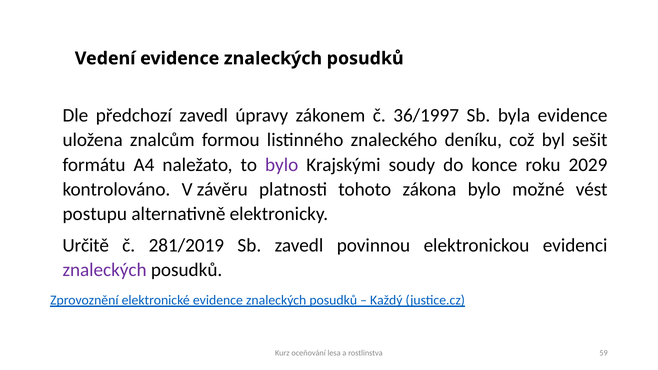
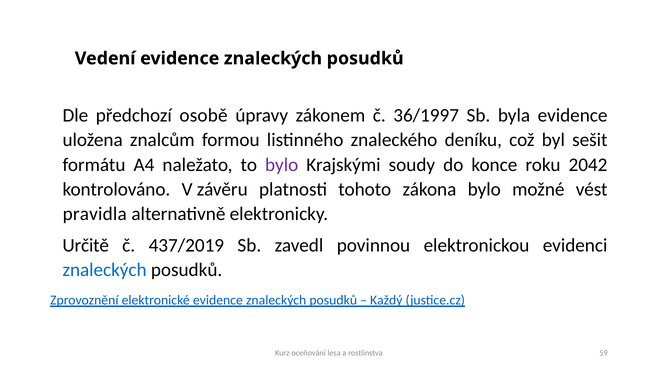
předchozí zavedl: zavedl -> osobě
2029: 2029 -> 2042
postupu: postupu -> pravidla
281/2019: 281/2019 -> 437/2019
znaleckých at (105, 270) colour: purple -> blue
